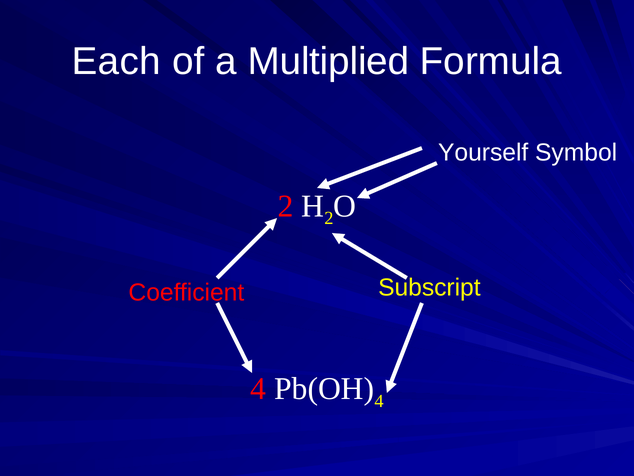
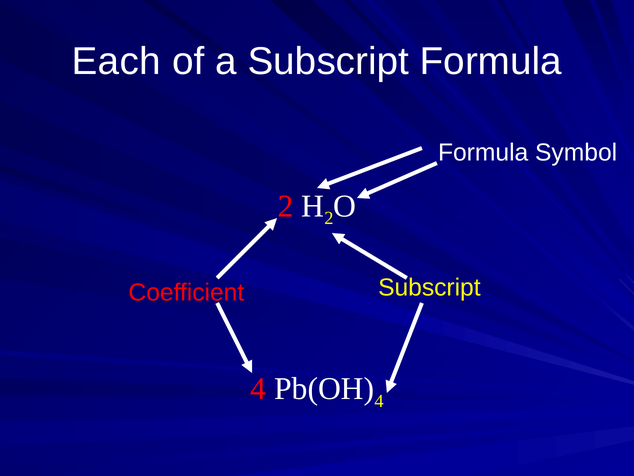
a Multiplied: Multiplied -> Subscript
Yourself at (483, 152): Yourself -> Formula
